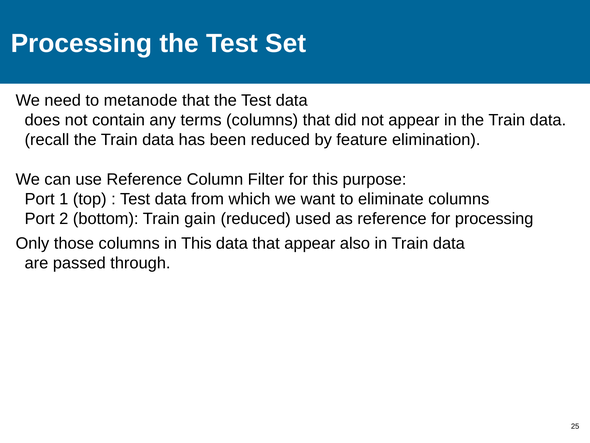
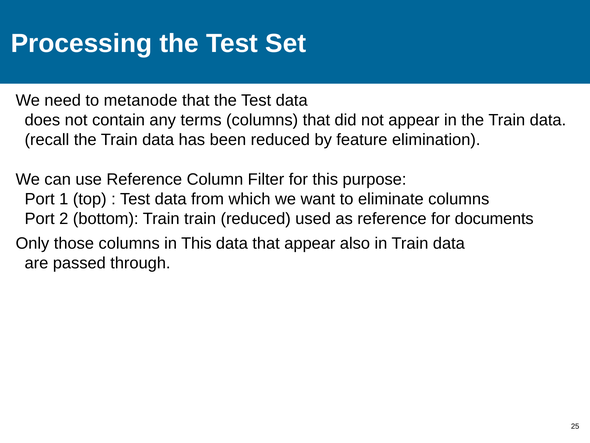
Train gain: gain -> train
for processing: processing -> documents
